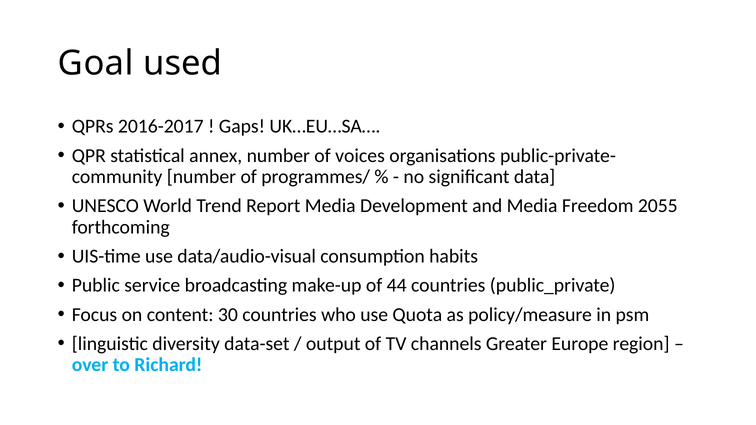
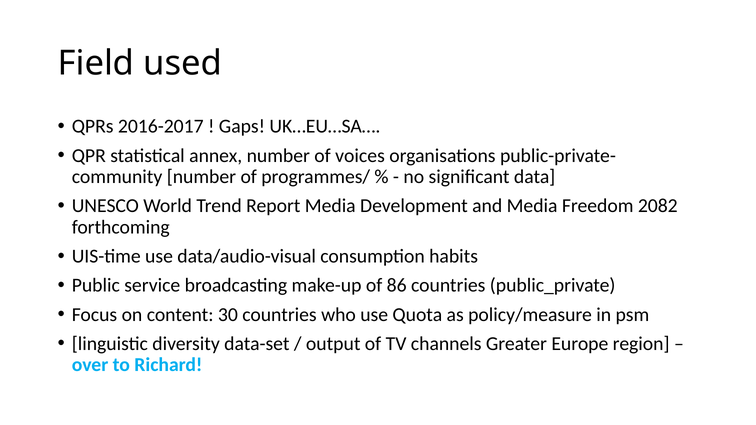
Goal: Goal -> Field
2055: 2055 -> 2082
44: 44 -> 86
